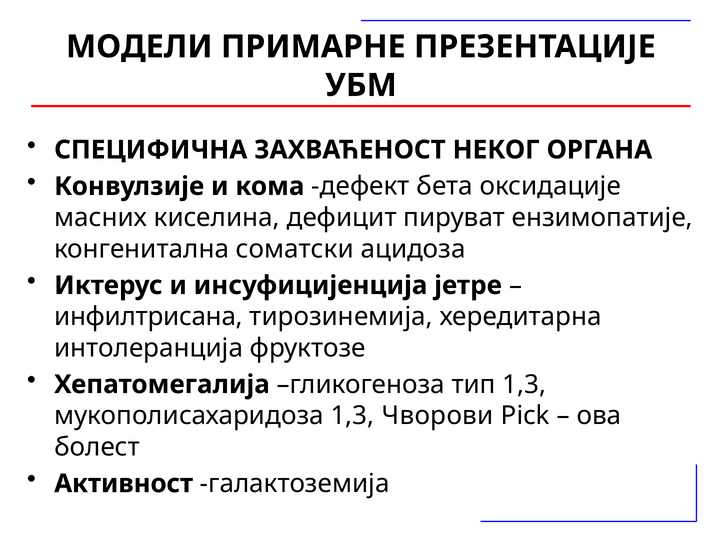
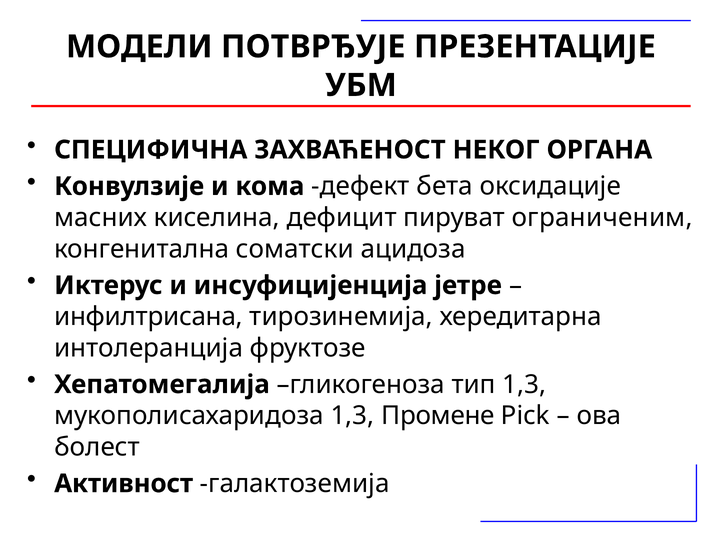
ПРИМАРНЕ: ПРИМАРНЕ -> ПОТВРЂУЈЕ
ензимопатије: ензимопатије -> ограниченим
Чворови: Чворови -> Промене
